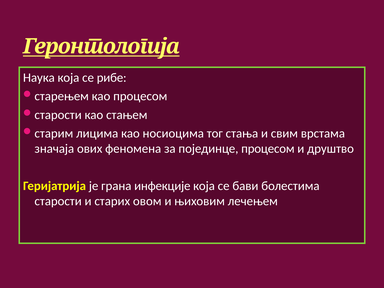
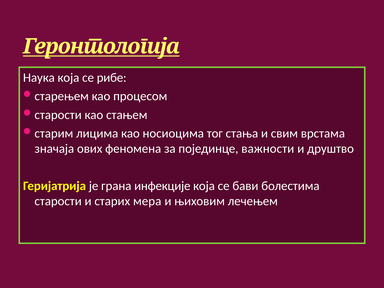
појединце процесом: процесом -> важности
овом: овом -> мера
